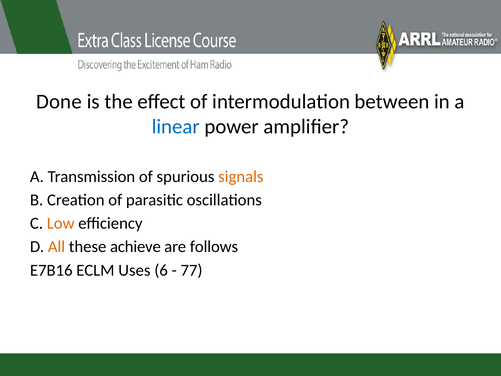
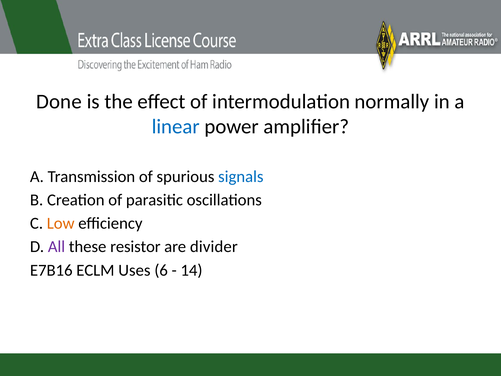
between: between -> normally
signals colour: orange -> blue
All colour: orange -> purple
achieve: achieve -> resistor
follows: follows -> divider
77: 77 -> 14
